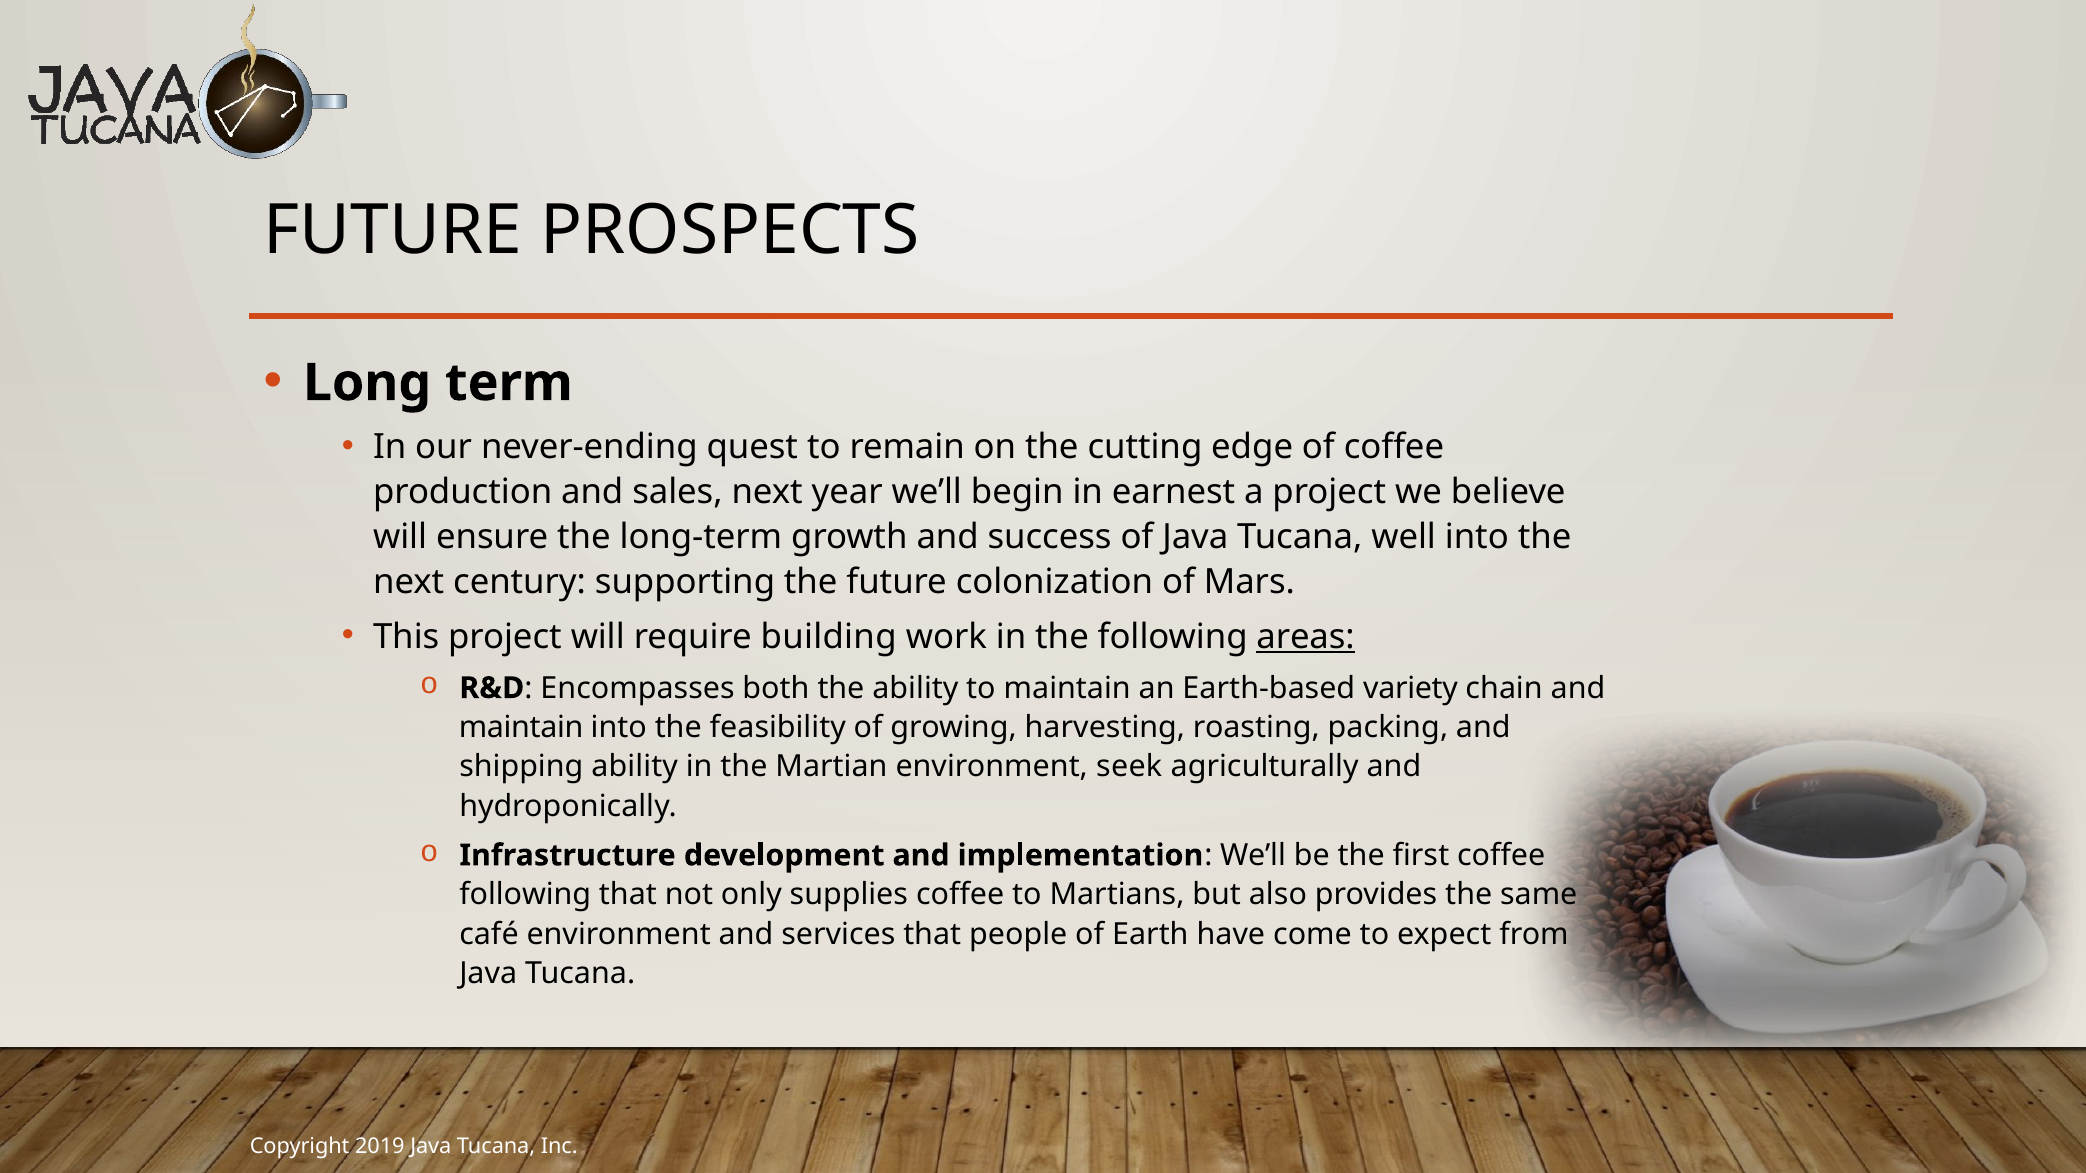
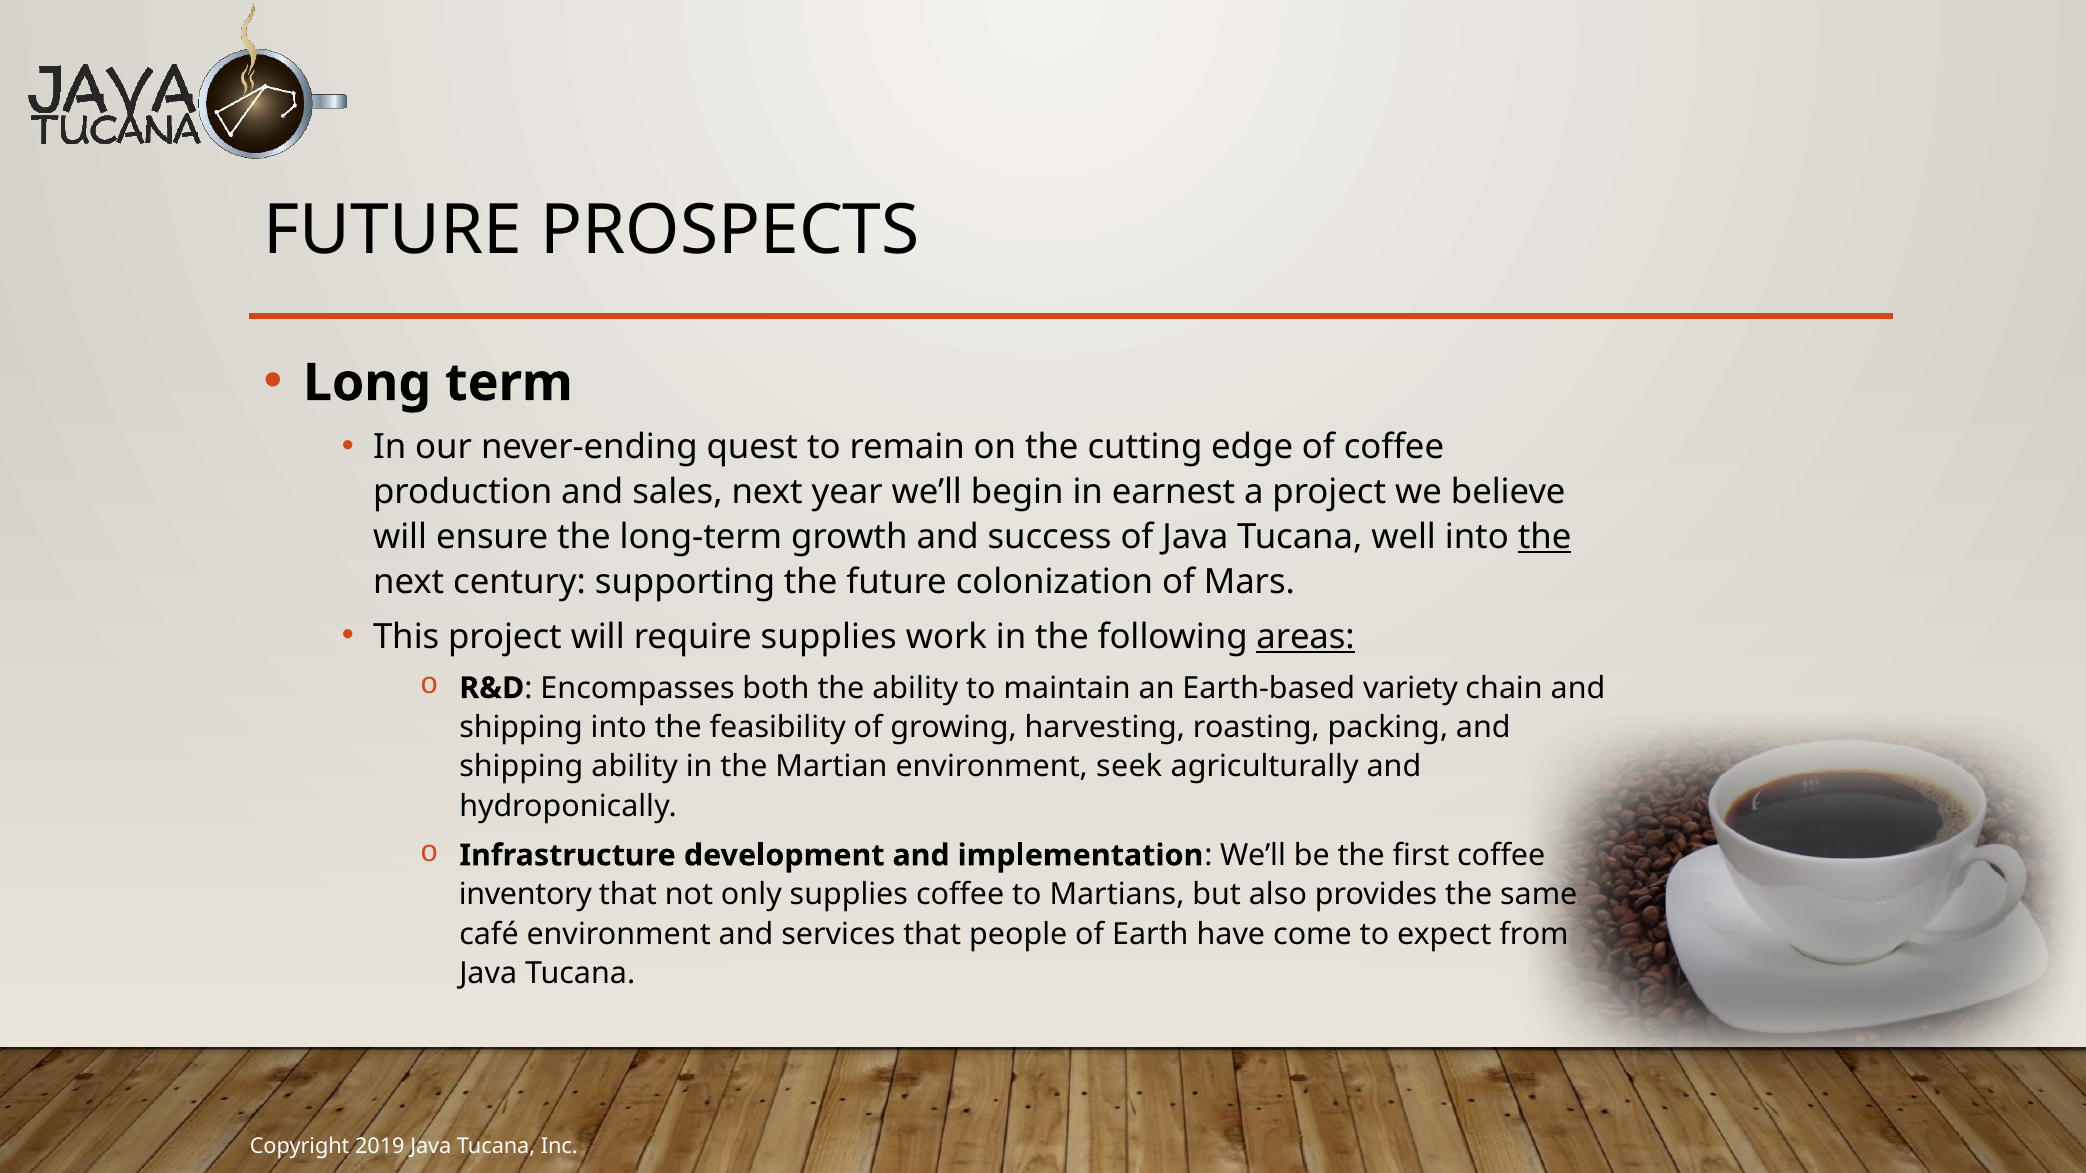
the at (1545, 537) underline: none -> present
require building: building -> supplies
maintain at (521, 728): maintain -> shipping
following at (525, 895): following -> inventory
